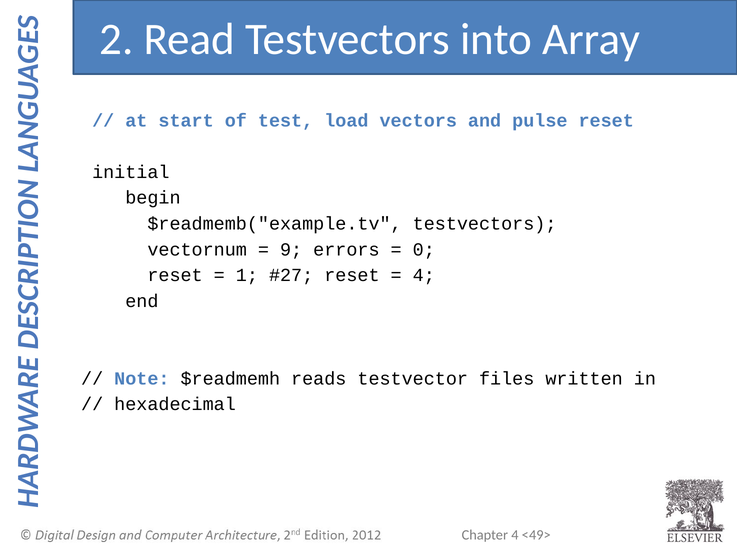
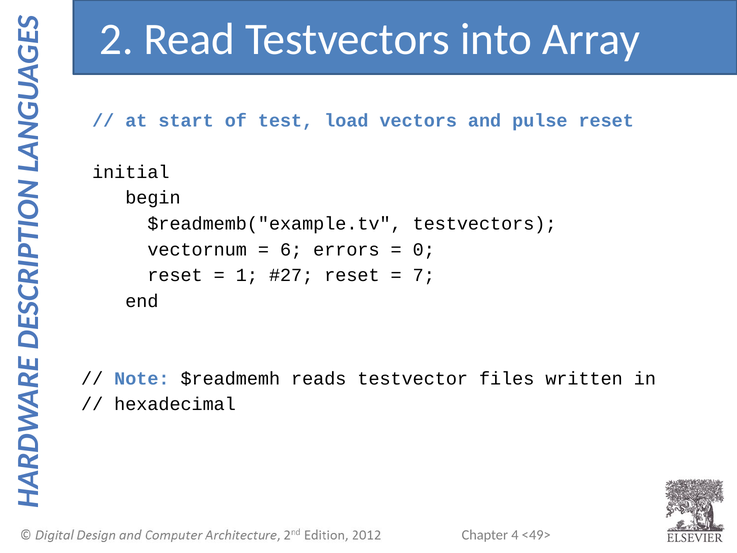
9: 9 -> 6
4 at (424, 275): 4 -> 7
